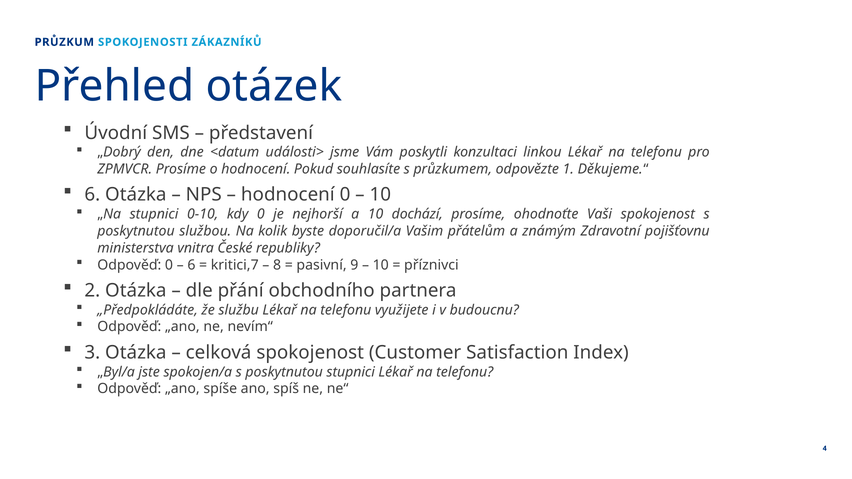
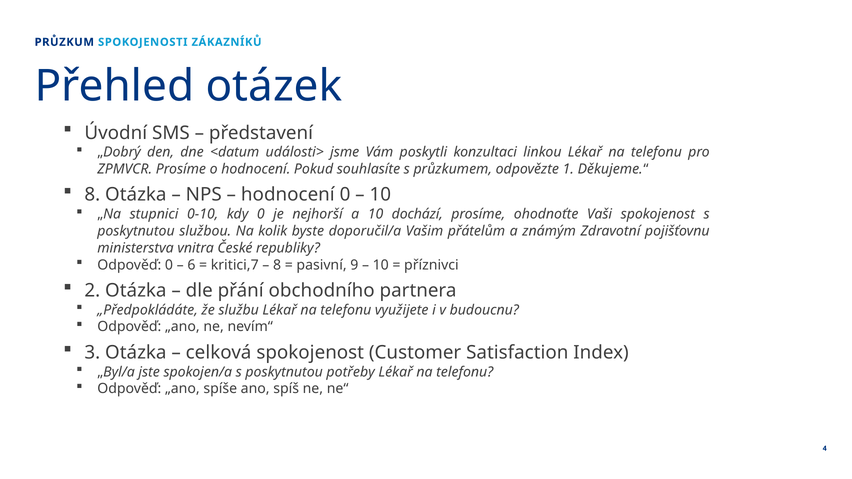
6 at (92, 195): 6 -> 8
poskytnutou stupnici: stupnici -> potřeby
